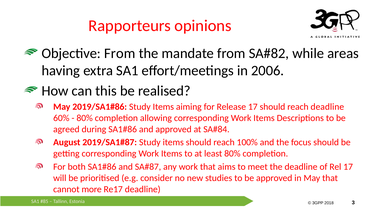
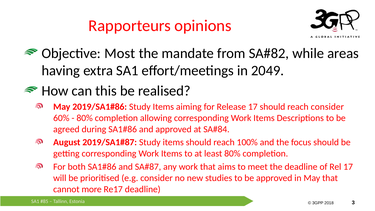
Objective From: From -> Most
2006: 2006 -> 2049
reach deadline: deadline -> consider
